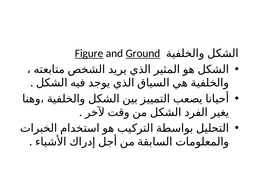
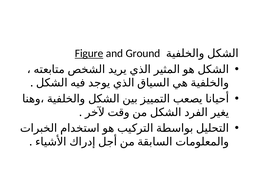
Ground underline: present -> none
